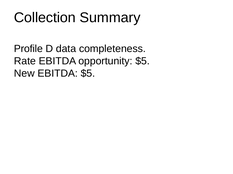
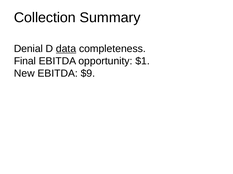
Profile: Profile -> Denial
data underline: none -> present
Rate: Rate -> Final
opportunity $5: $5 -> $1
EBITDA $5: $5 -> $9
